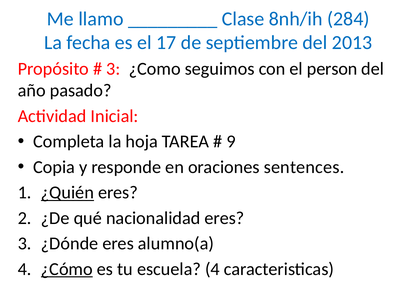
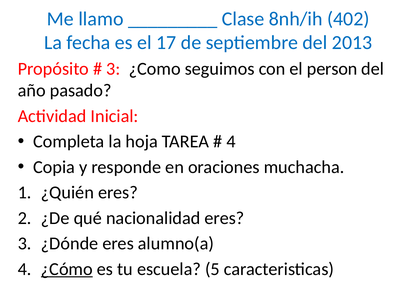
284: 284 -> 402
9 at (231, 142): 9 -> 4
sentences: sentences -> muchacha
¿Quién underline: present -> none
escuela 4: 4 -> 5
